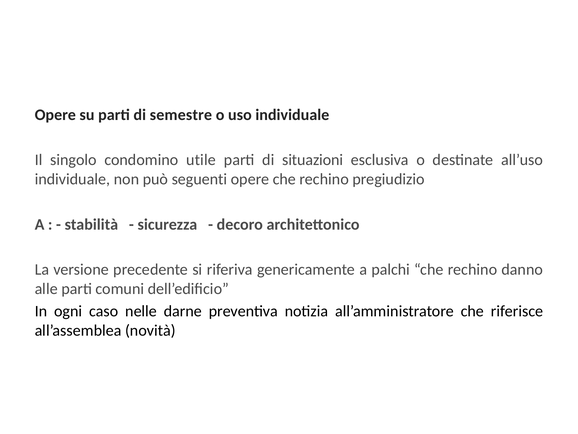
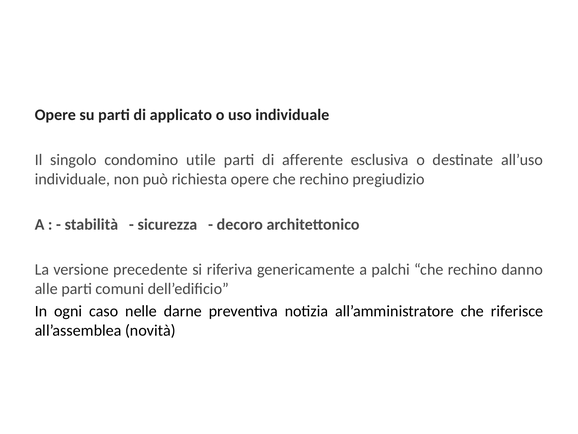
semestre: semestre -> applicato
situazioni: situazioni -> afferente
seguenti: seguenti -> richiesta
